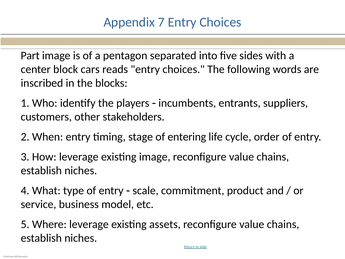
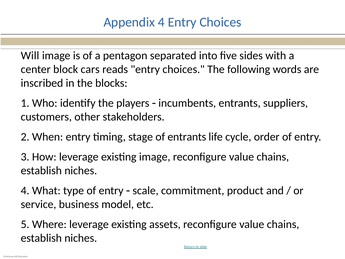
Appendix 7: 7 -> 4
Part: Part -> Will
of entering: entering -> entrants
